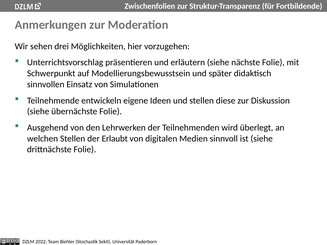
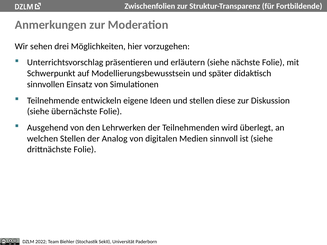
Erlaubt: Erlaubt -> Analog
